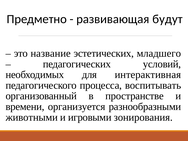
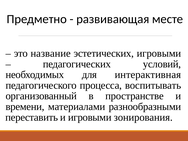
будут: будут -> месте
эстетических младшего: младшего -> игровыми
организуется: организуется -> материалами
животными: животными -> переставить
